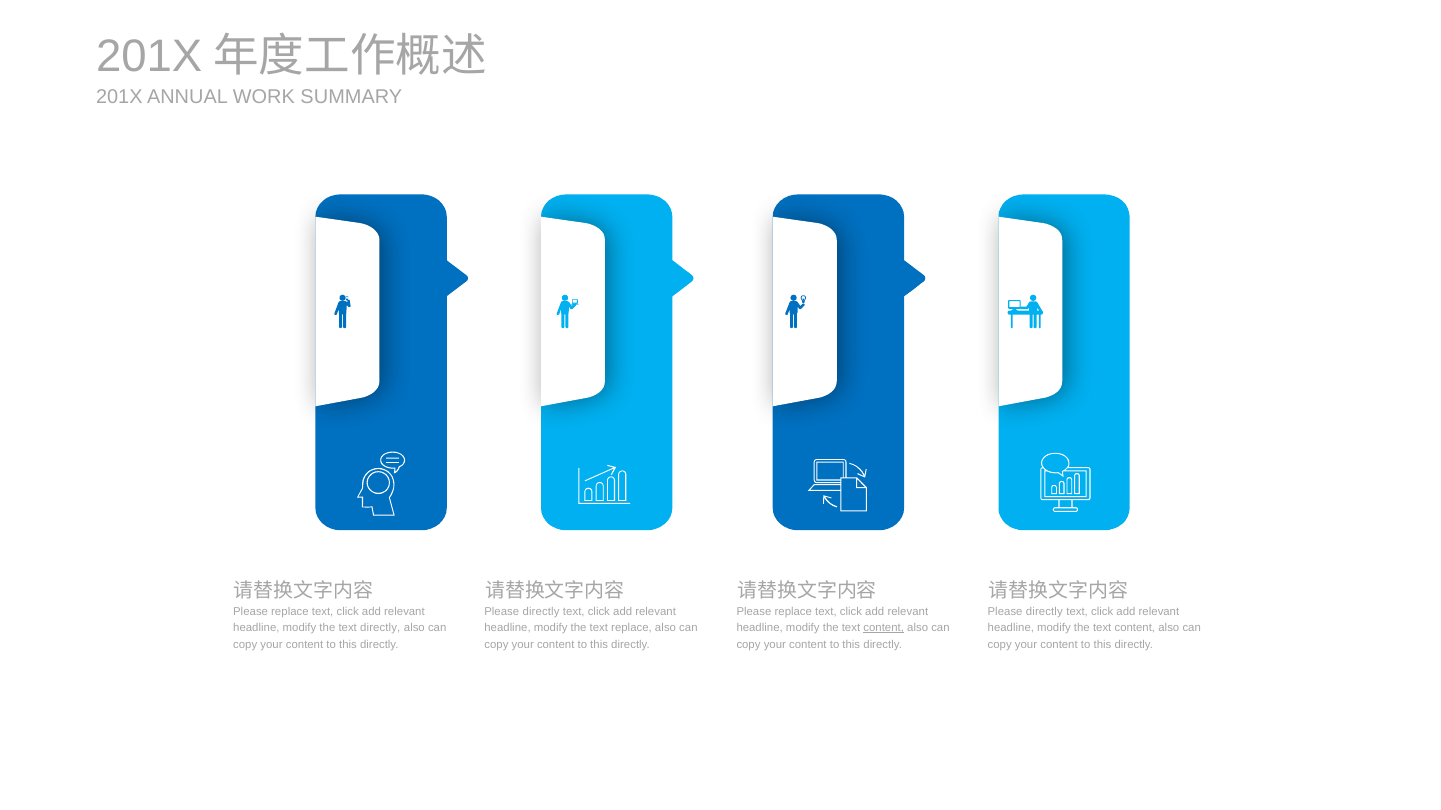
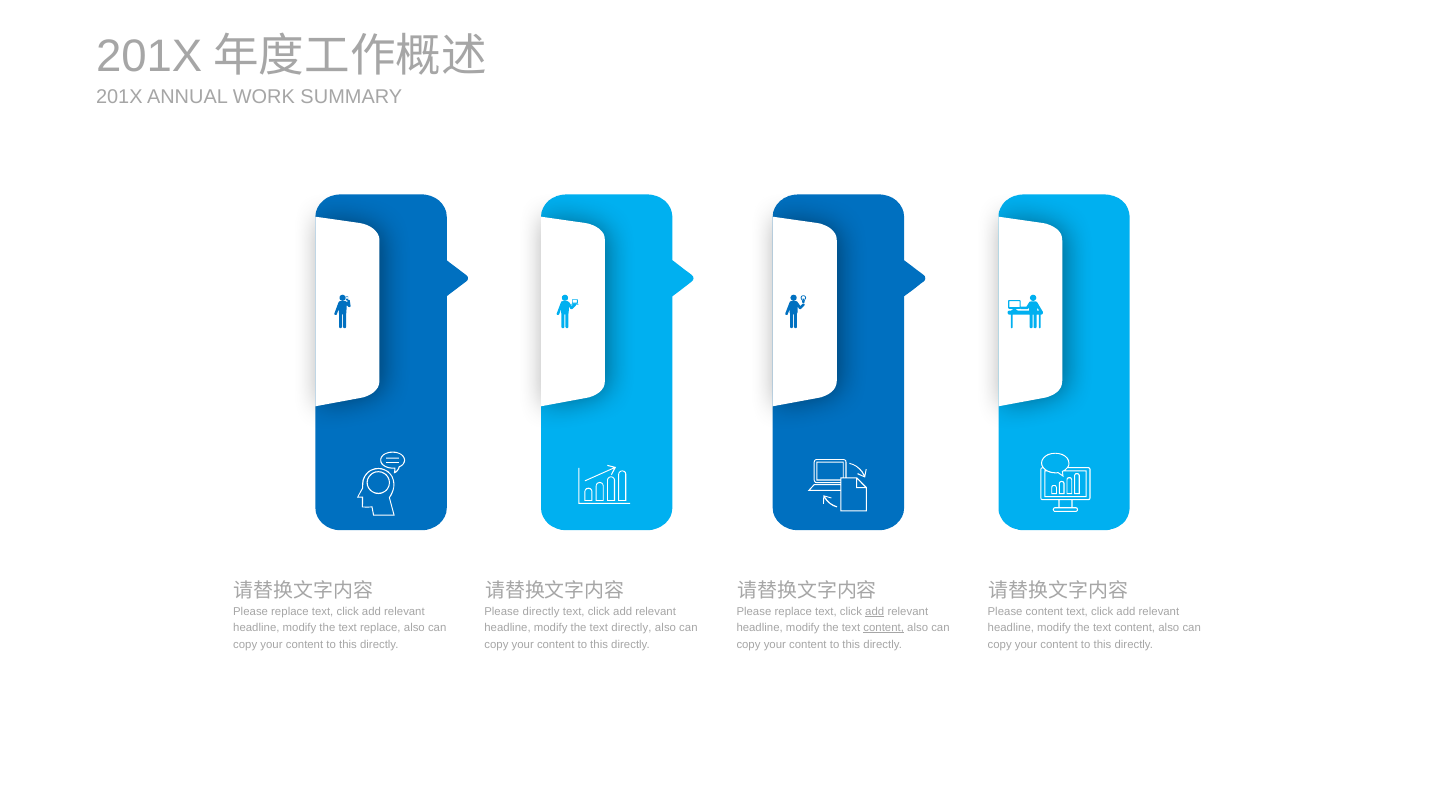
add at (875, 612) underline: none -> present
directly at (1044, 612): directly -> content
text directly: directly -> replace
text replace: replace -> directly
